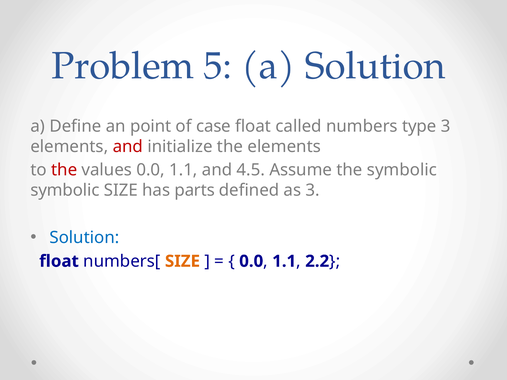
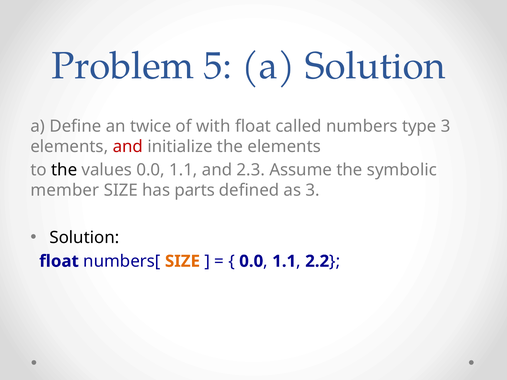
point: point -> twice
case: case -> with
the at (64, 170) colour: red -> black
4.5: 4.5 -> 2.3
symbolic at (65, 190): symbolic -> member
Solution at (84, 238) colour: blue -> black
